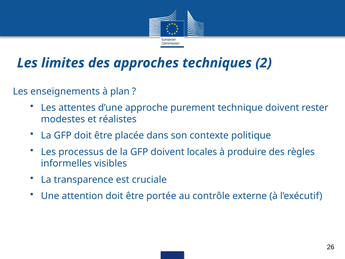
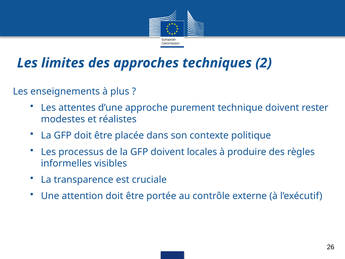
plan: plan -> plus
